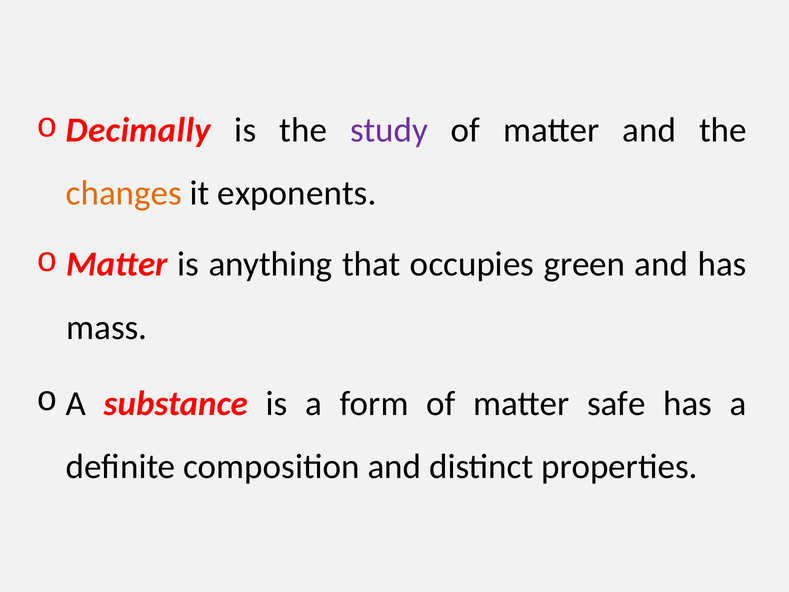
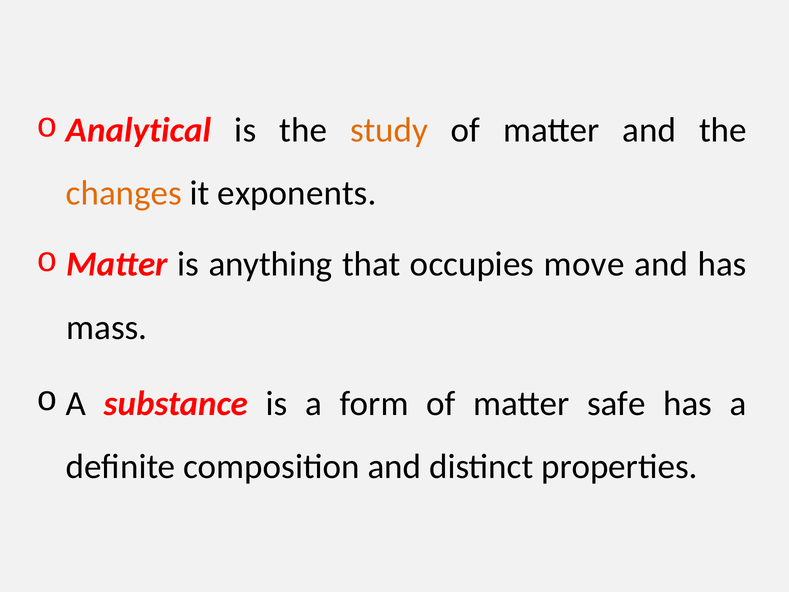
Decimally: Decimally -> Analytical
study colour: purple -> orange
green: green -> move
